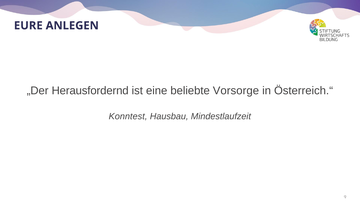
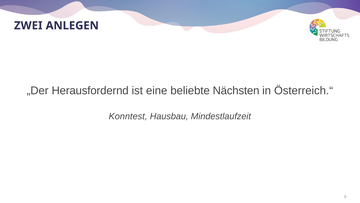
EURE: EURE -> ZWEI
Vorsorge: Vorsorge -> Nächsten
